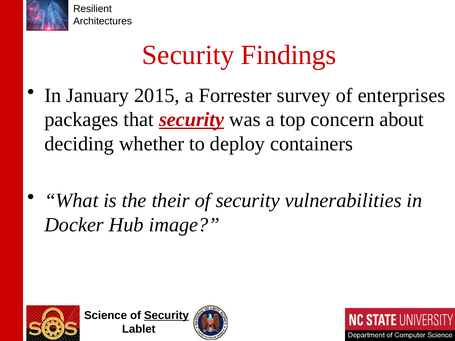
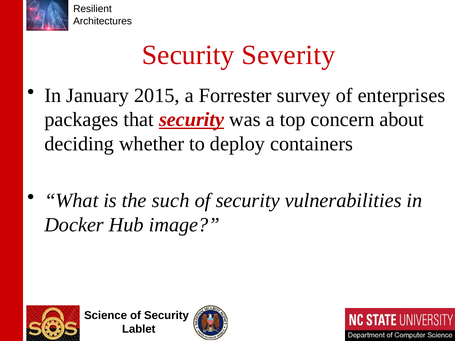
Findings: Findings -> Severity
their: their -> such
Security at (166, 316) underline: present -> none
